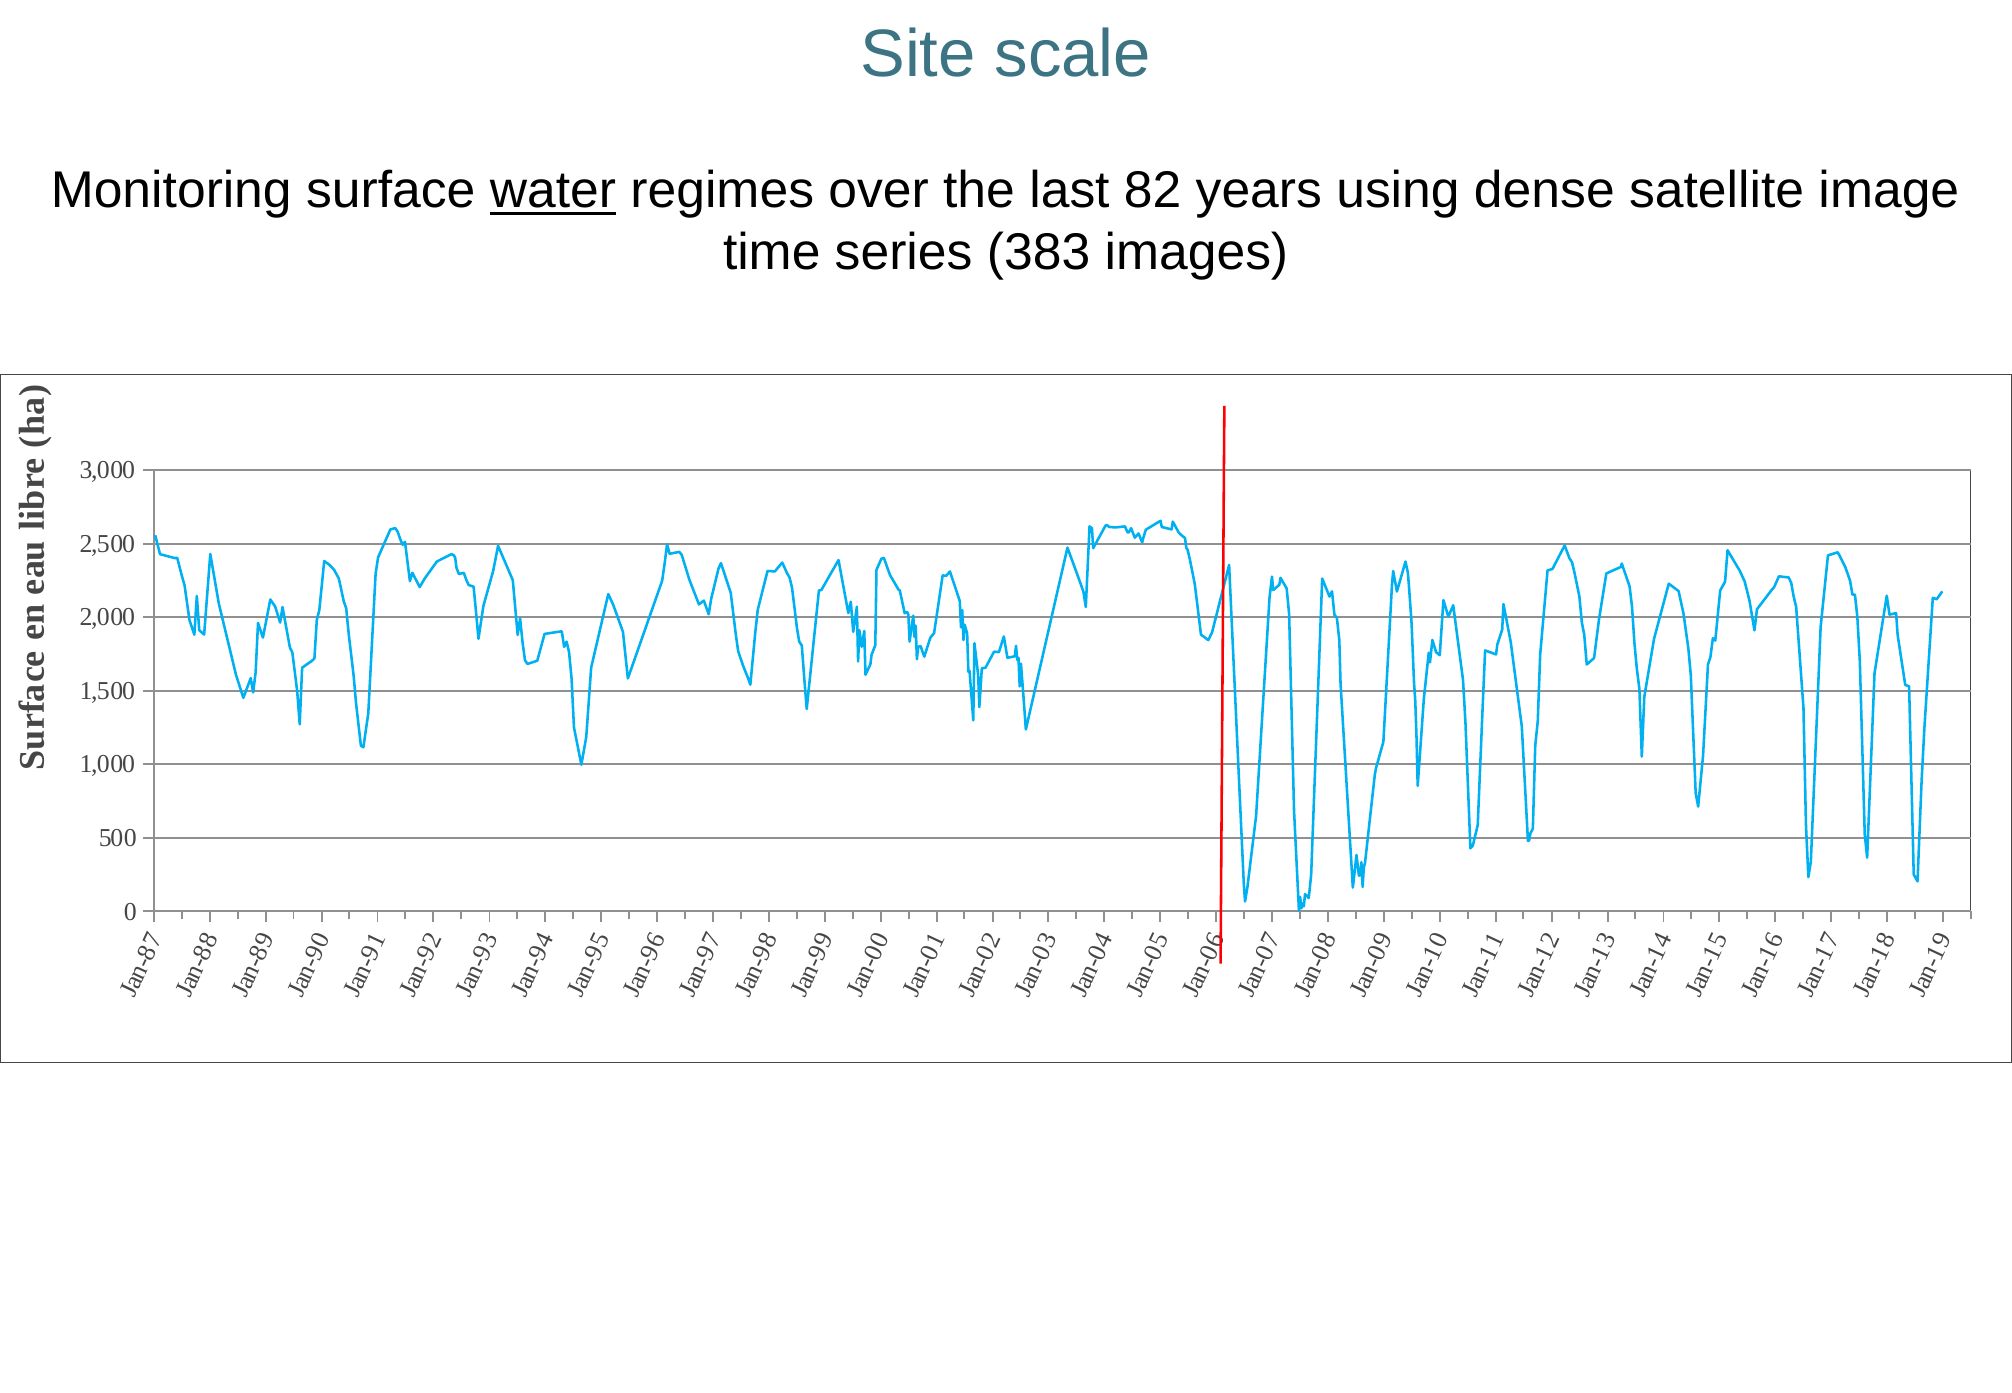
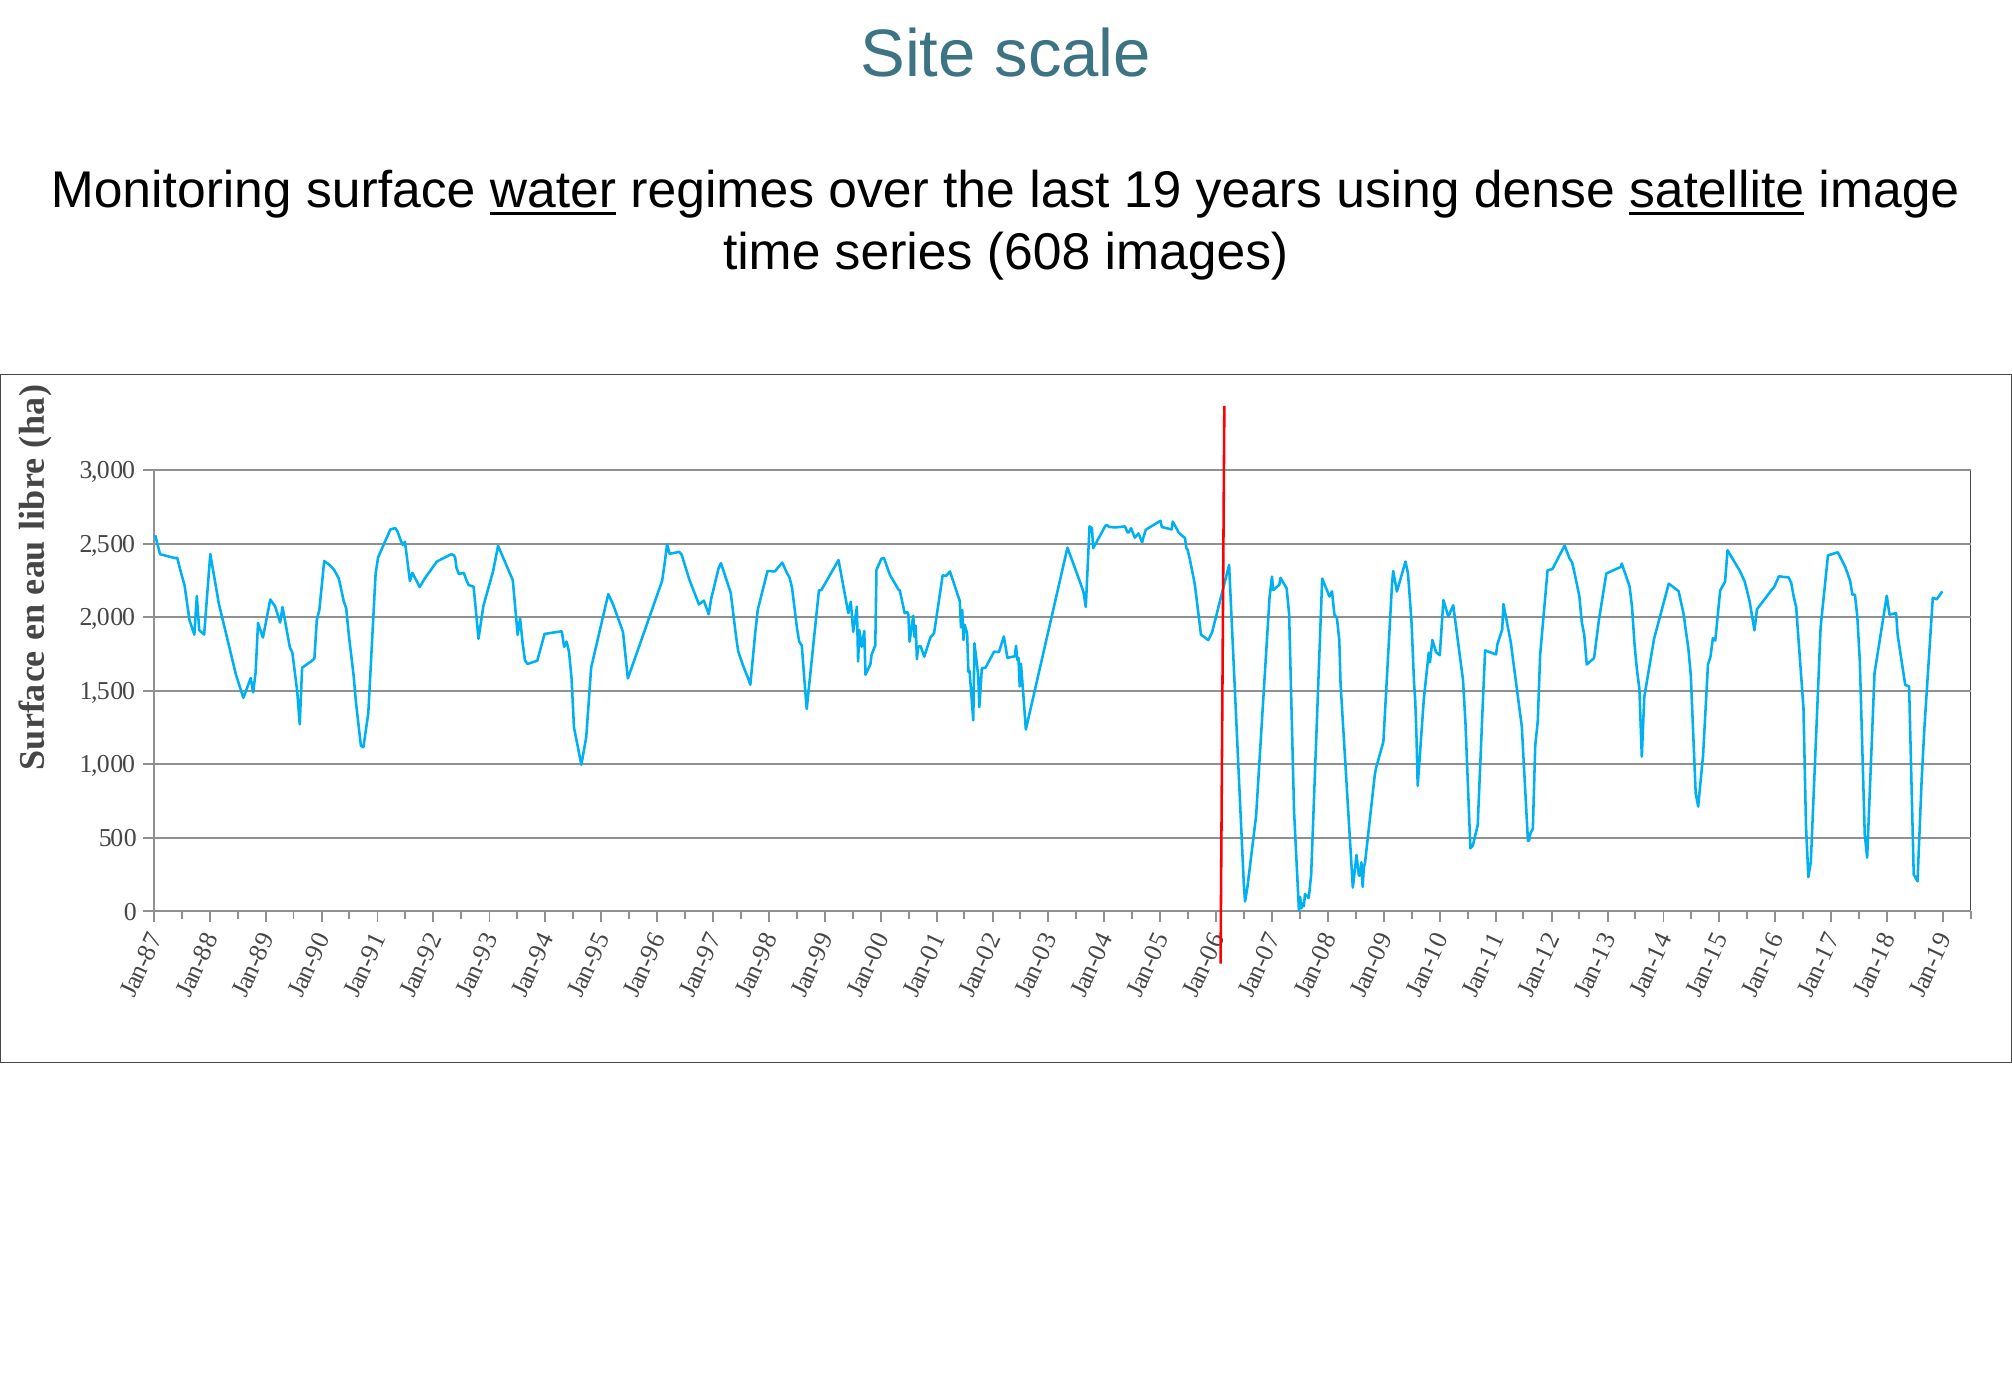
82: 82 -> 19
satellite underline: none -> present
383: 383 -> 608
